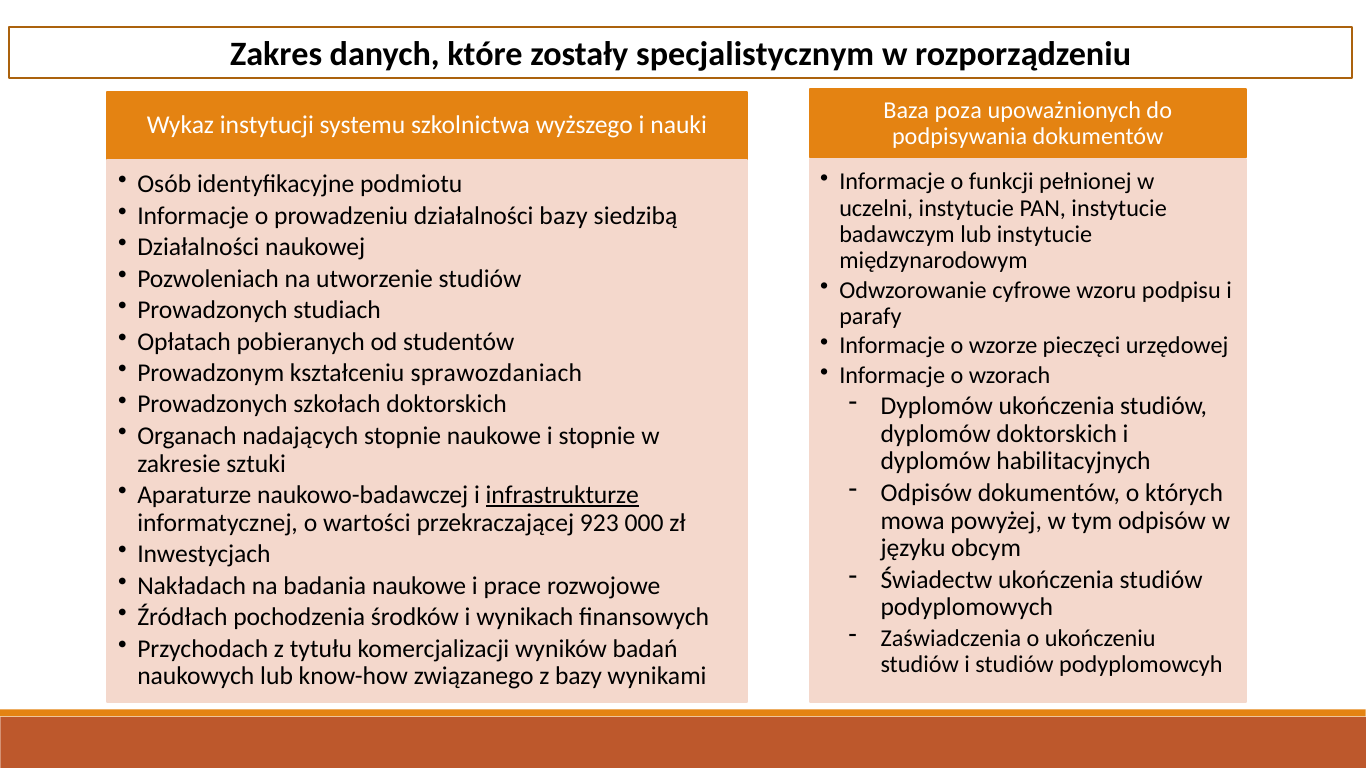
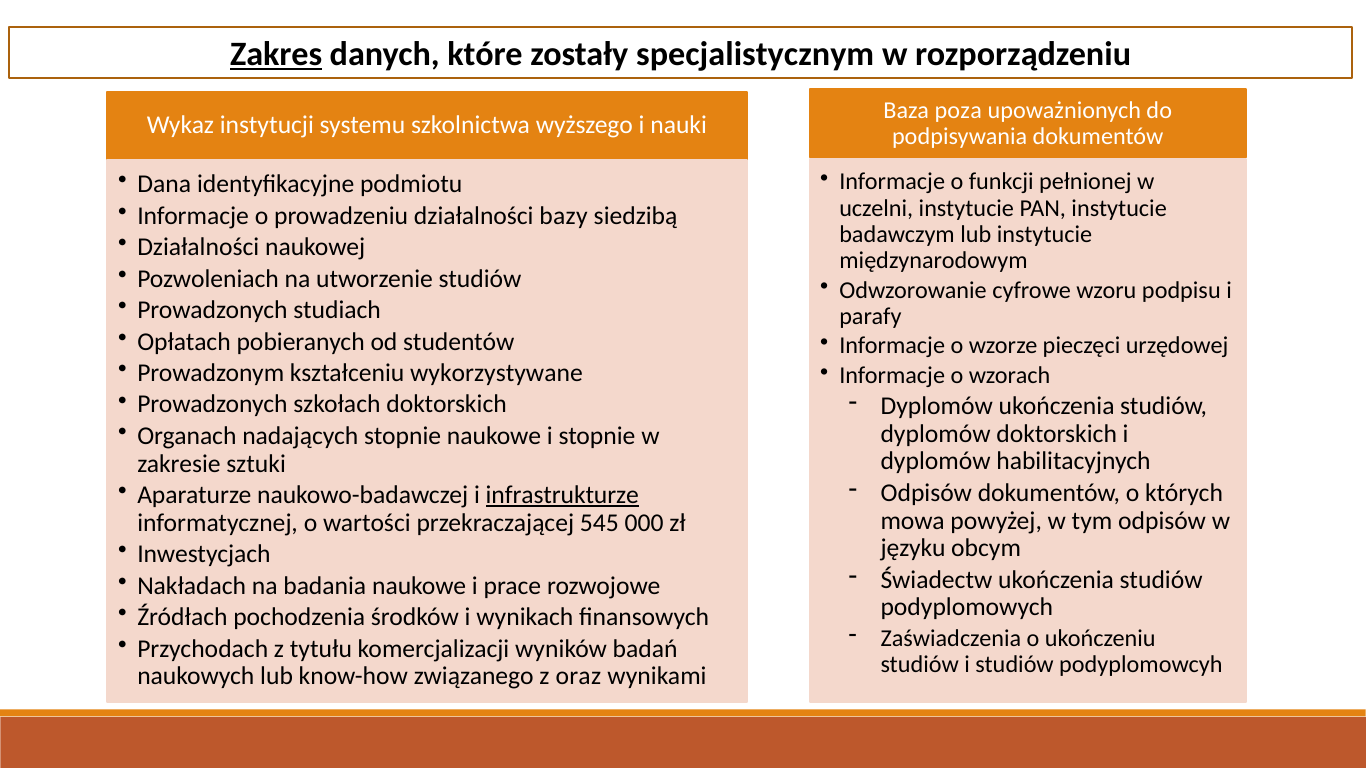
Zakres underline: none -> present
Osób: Osób -> Dana
sprawozdaniach: sprawozdaniach -> wykorzystywane
923: 923 -> 545
z bazy: bazy -> oraz
